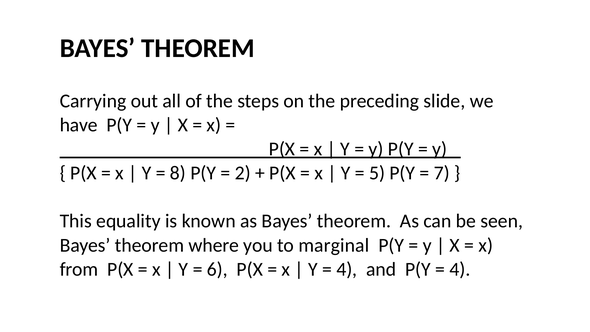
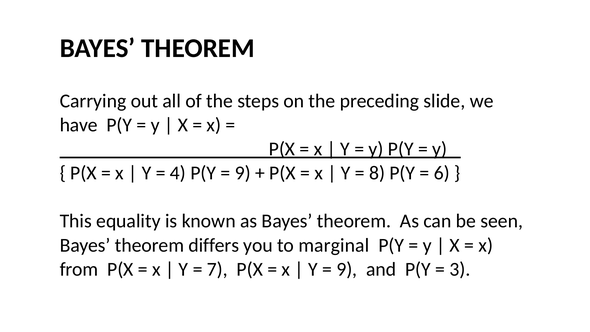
8: 8 -> 4
2 at (243, 173): 2 -> 9
5: 5 -> 8
7: 7 -> 6
where: where -> differs
6: 6 -> 7
4 at (347, 269): 4 -> 9
4 at (460, 269): 4 -> 3
